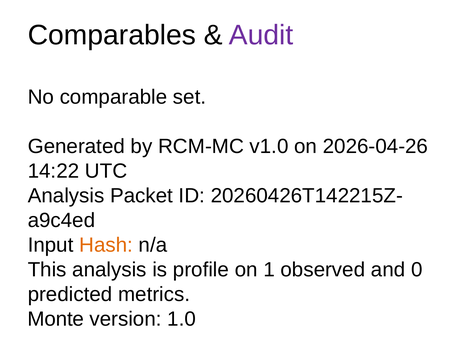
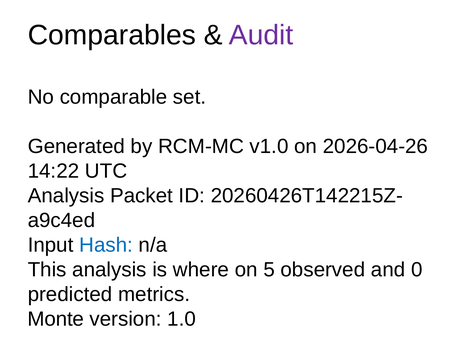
Hash colour: orange -> blue
profile: profile -> where
1: 1 -> 5
